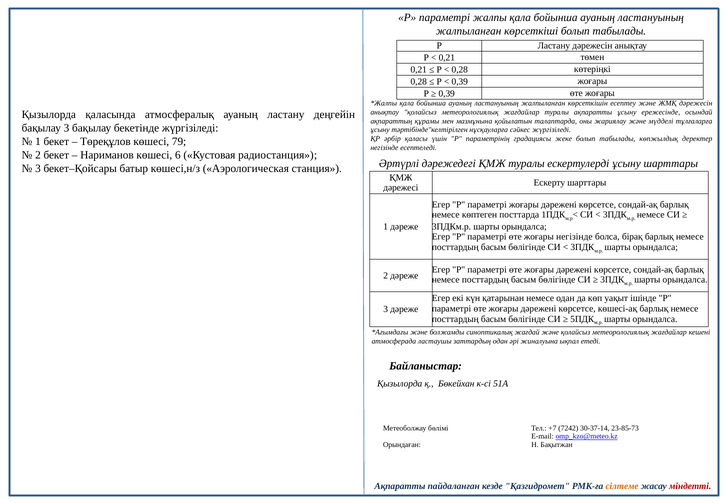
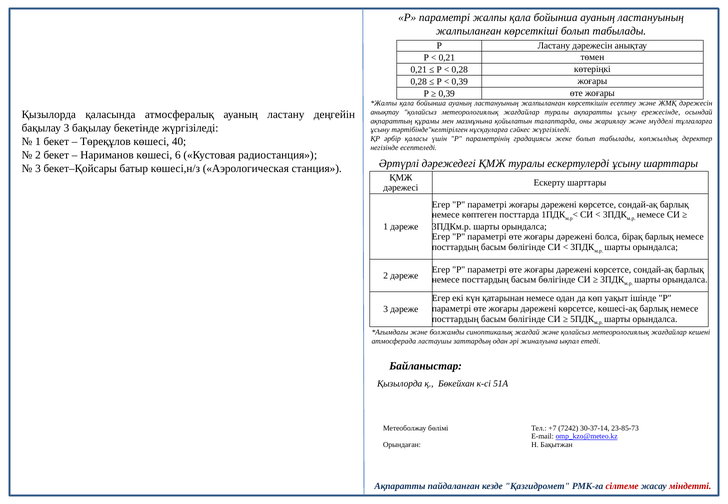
79: 79 -> 40
негізінде at (574, 237): негізінде -> дәрежені
сілтеме colour: orange -> red
